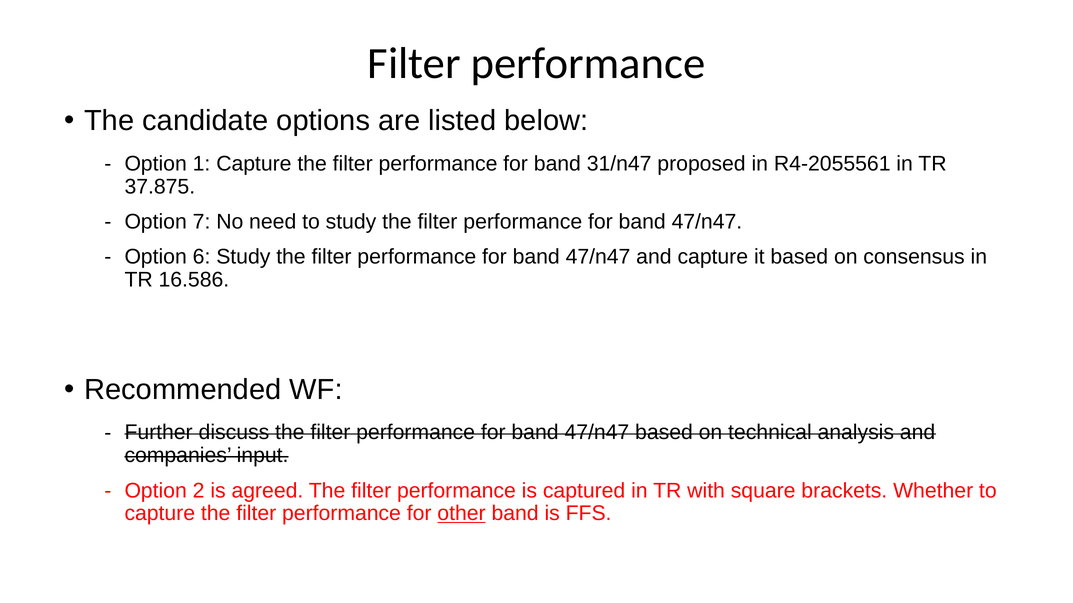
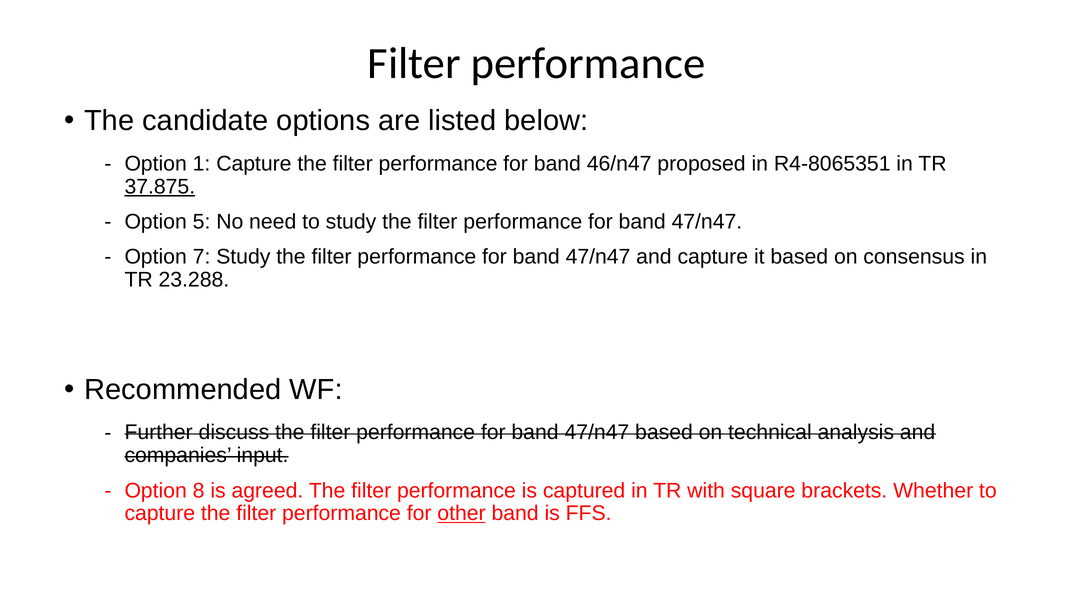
31/n47: 31/n47 -> 46/n47
R4-2055561: R4-2055561 -> R4-8065351
37.875 underline: none -> present
7: 7 -> 5
6: 6 -> 7
16.586: 16.586 -> 23.288
2: 2 -> 8
